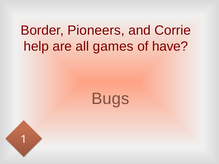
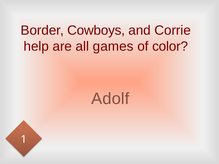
Pioneers: Pioneers -> Cowboys
have: have -> color
Bugs: Bugs -> Adolf
